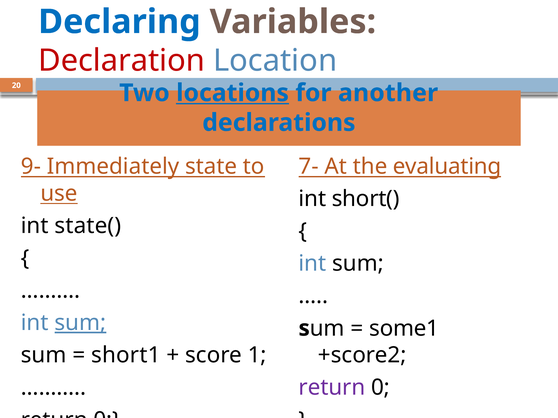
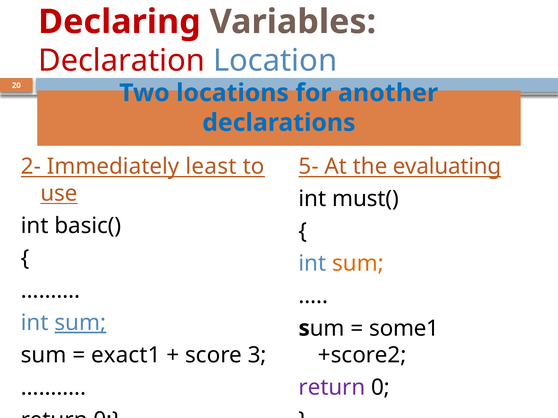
Declaring colour: blue -> red
locations underline: present -> none
9-: 9- -> 2-
state: state -> least
7-: 7- -> 5-
short(: short( -> must(
state(: state( -> basic(
sum at (358, 264) colour: black -> orange
short1: short1 -> exact1
1: 1 -> 3
